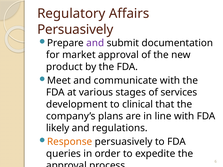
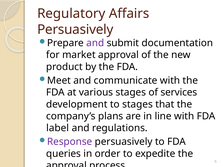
to clinical: clinical -> stages
likely: likely -> label
Response colour: orange -> purple
